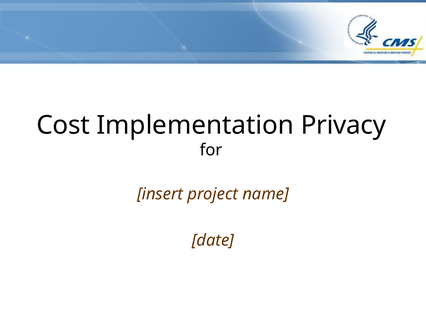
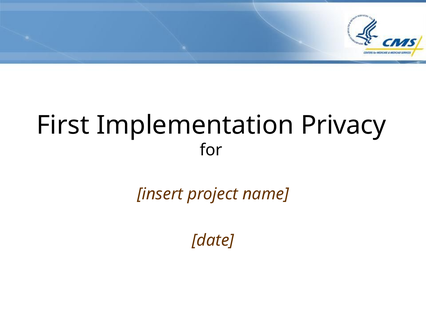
Cost: Cost -> First
